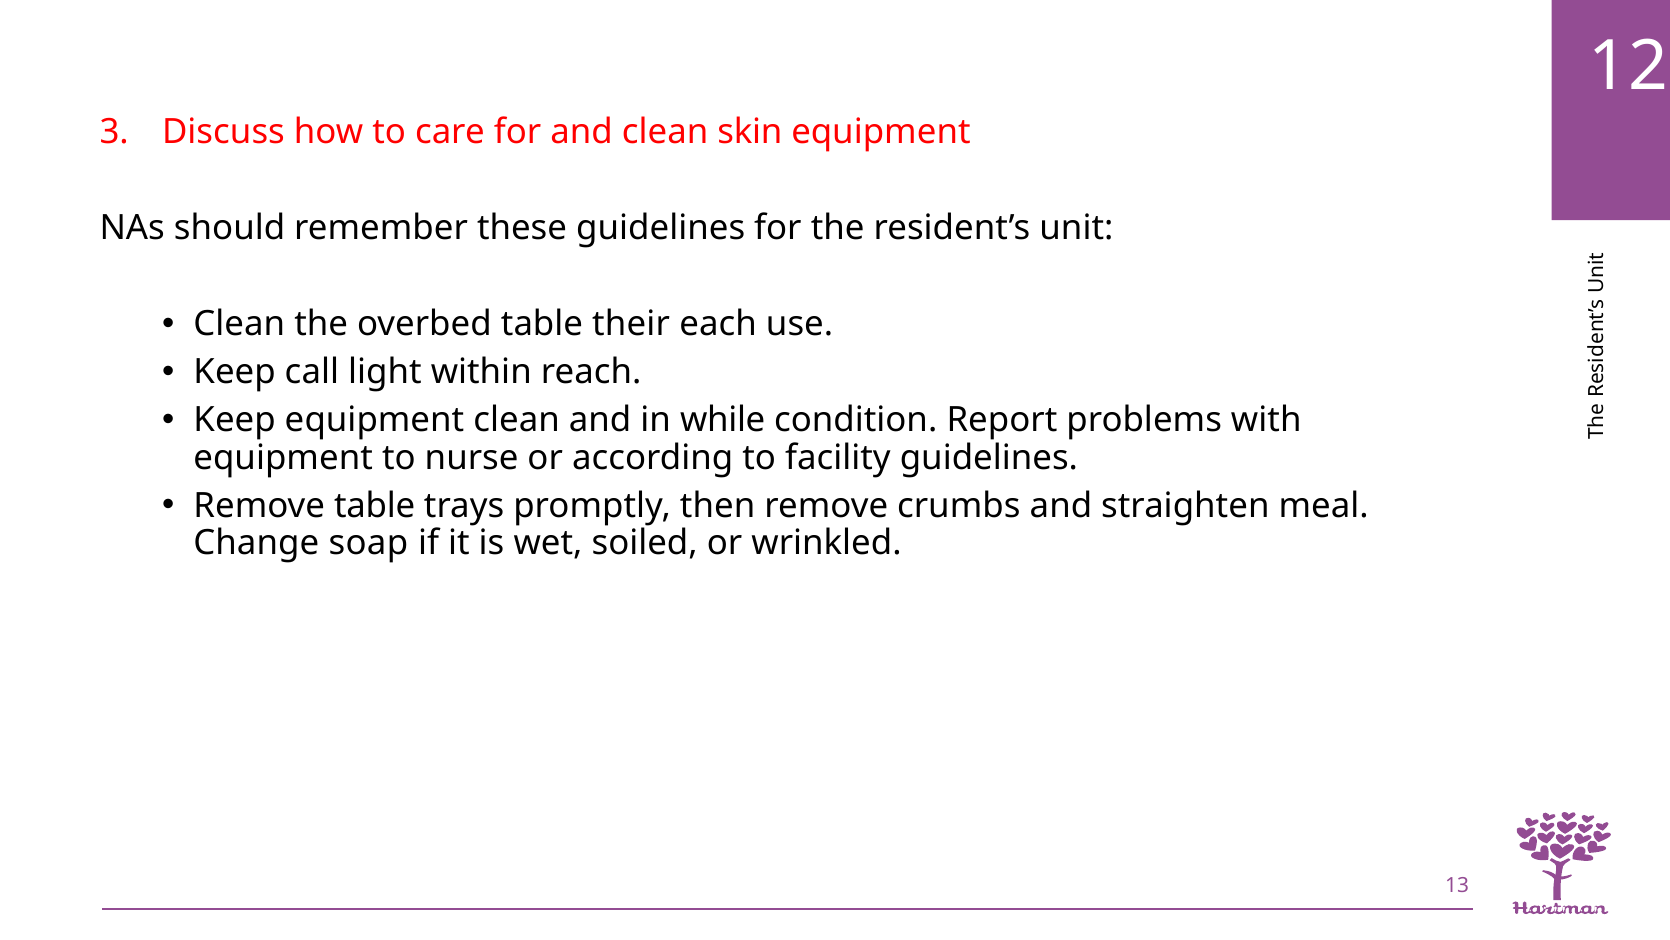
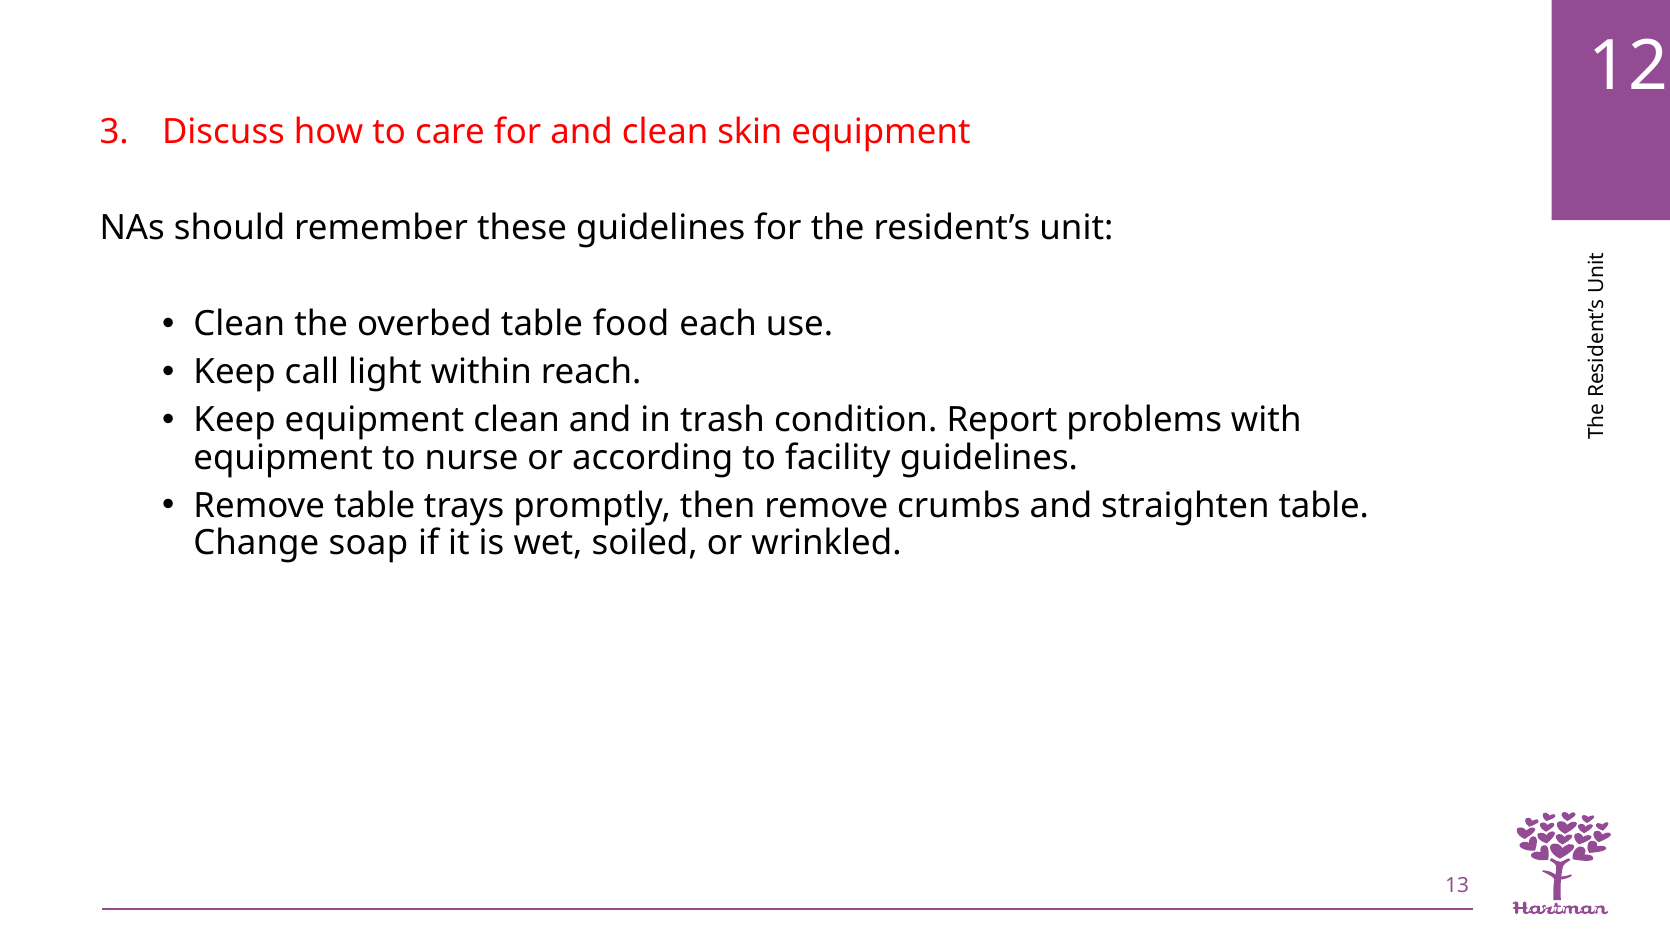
their: their -> food
while: while -> trash
straighten meal: meal -> table
